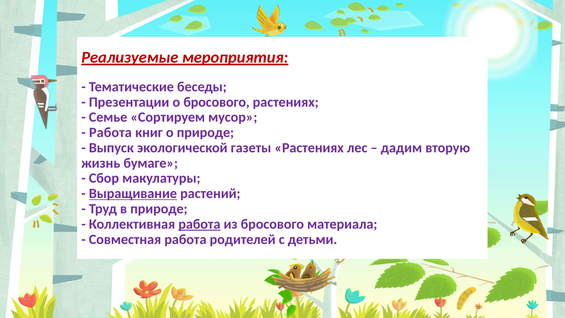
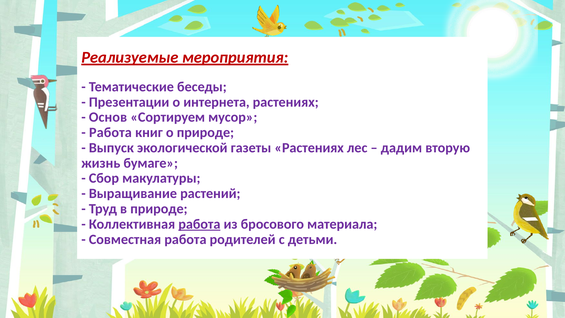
о бросового: бросового -> интернета
Семье: Семье -> Основ
Выращивание underline: present -> none
